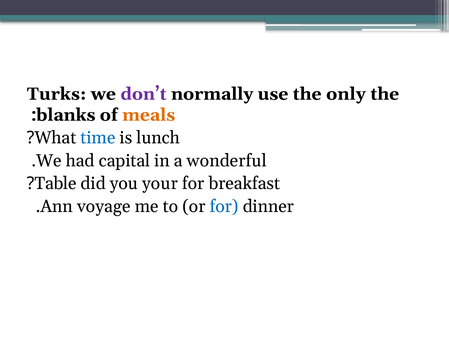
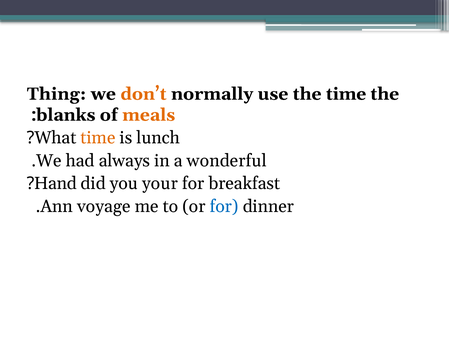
Turks: Turks -> Thing
don’t colour: purple -> orange
the only: only -> time
time at (98, 138) colour: blue -> orange
capital: capital -> always
Table: Table -> Hand
